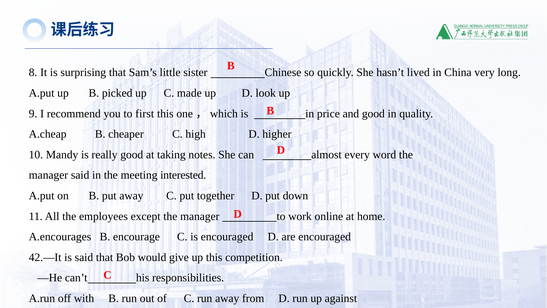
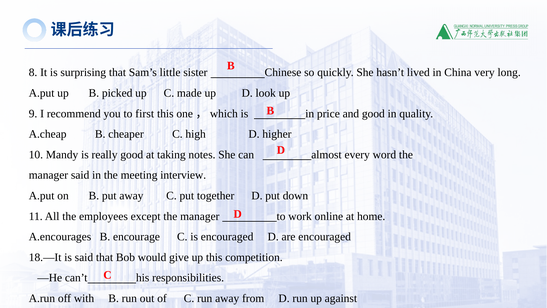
interested: interested -> interview
42.—It: 42.—It -> 18.—It
